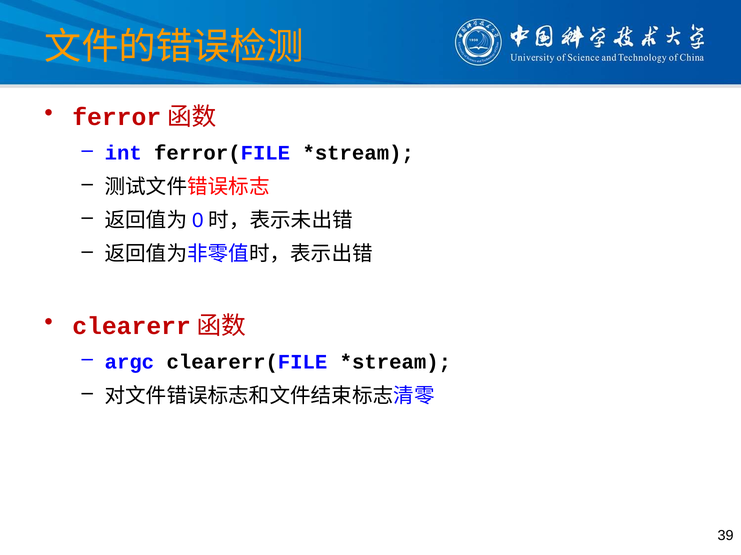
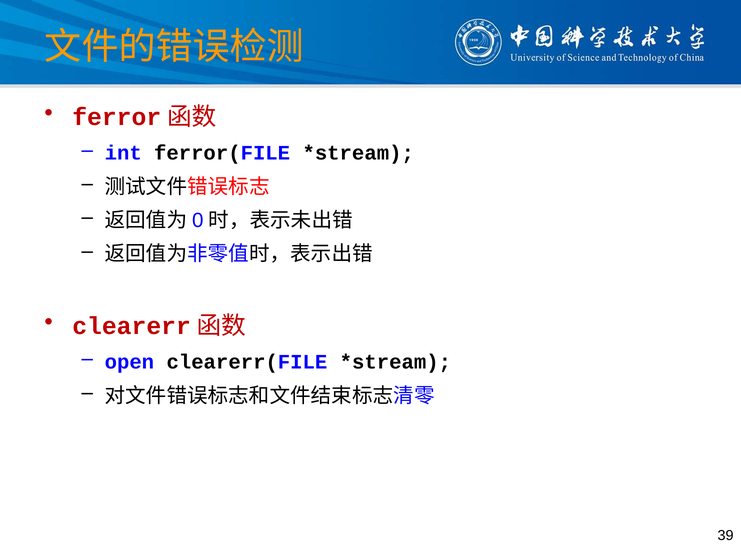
argc: argc -> open
